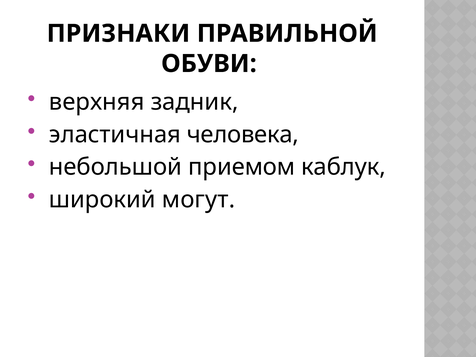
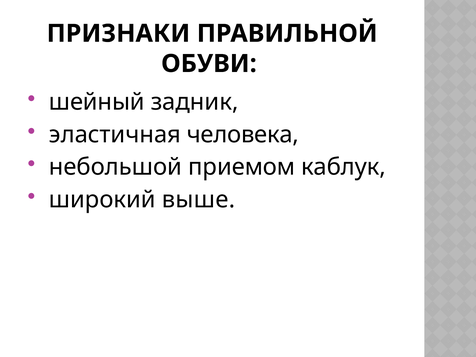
верхняя: верхняя -> шейный
могут: могут -> выше
